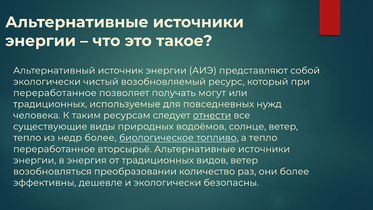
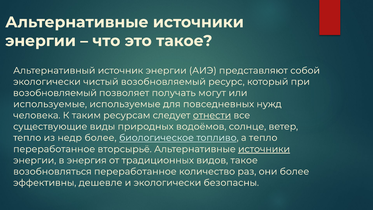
переработанное at (55, 93): переработанное -> возобновляемый
традиционных at (50, 104): традиционных -> используемые
источники at (264, 149) underline: none -> present
видов ветер: ветер -> такое
возобновляться преобразовании: преобразовании -> переработанное
